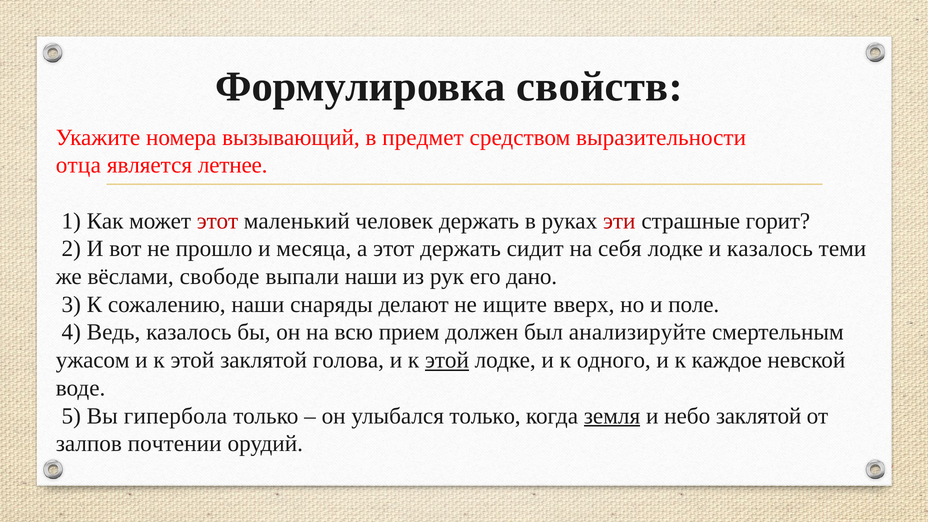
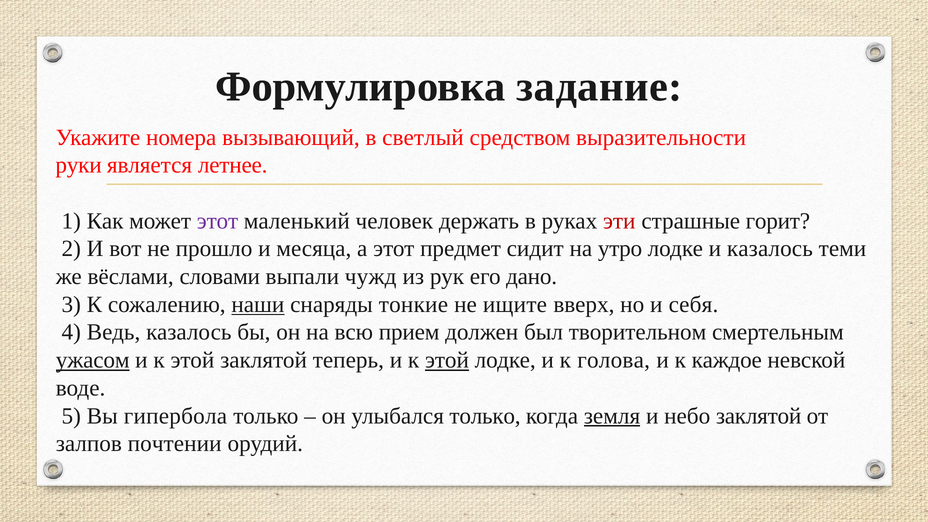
свойств: свойств -> задание
предмет: предмет -> светлый
отца: отца -> руки
этот at (218, 221) colour: red -> purple
этот держать: держать -> предмет
себя: себя -> утро
свободе: свободе -> словами
выпали наши: наши -> чужд
наши at (258, 304) underline: none -> present
делают: делают -> тонкие
поле: поле -> себя
анализируйте: анализируйте -> творительном
ужасом underline: none -> present
голова: голова -> теперь
одного: одного -> голова
